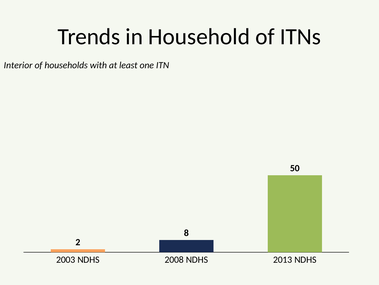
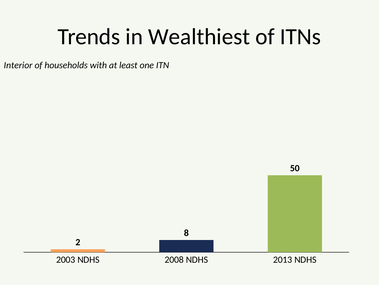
Household: Household -> Wealthiest
